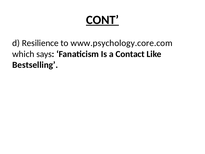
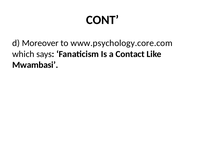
CONT underline: present -> none
Resilience: Resilience -> Moreover
Bestselling: Bestselling -> Mwambasi
